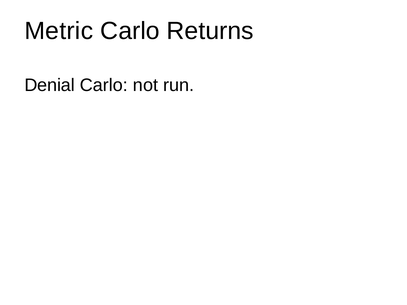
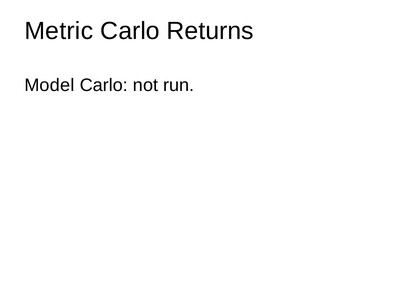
Denial: Denial -> Model
